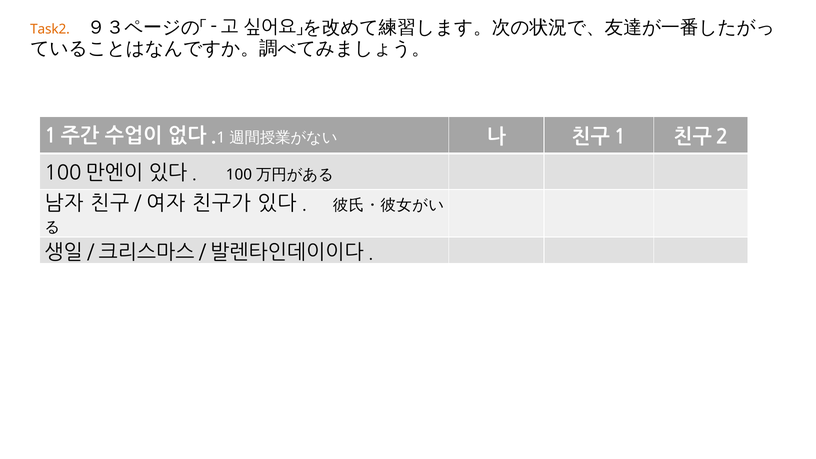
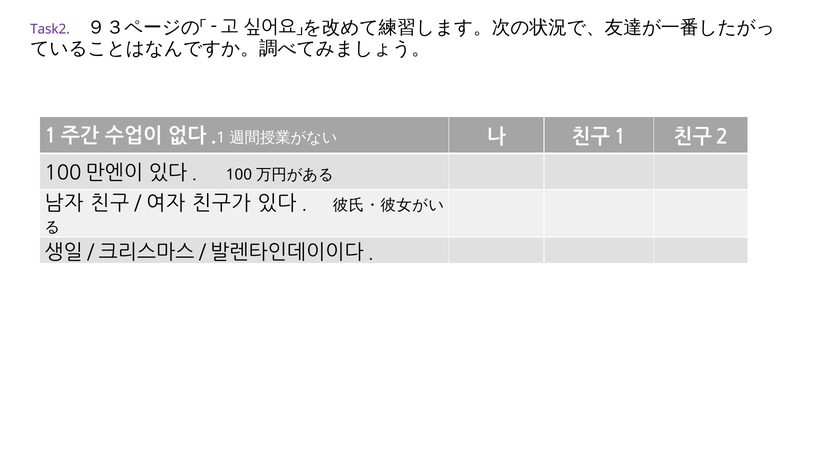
Task2 colour: orange -> purple
